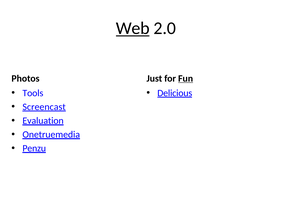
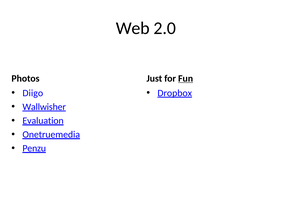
Web underline: present -> none
Tools: Tools -> Diigo
Delicious: Delicious -> Dropbox
Screencast: Screencast -> Wallwisher
